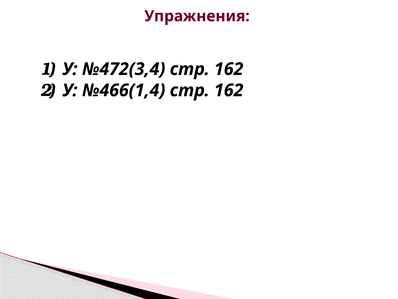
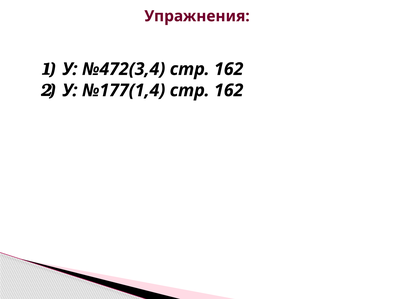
№466(1,4: №466(1,4 -> №177(1,4
